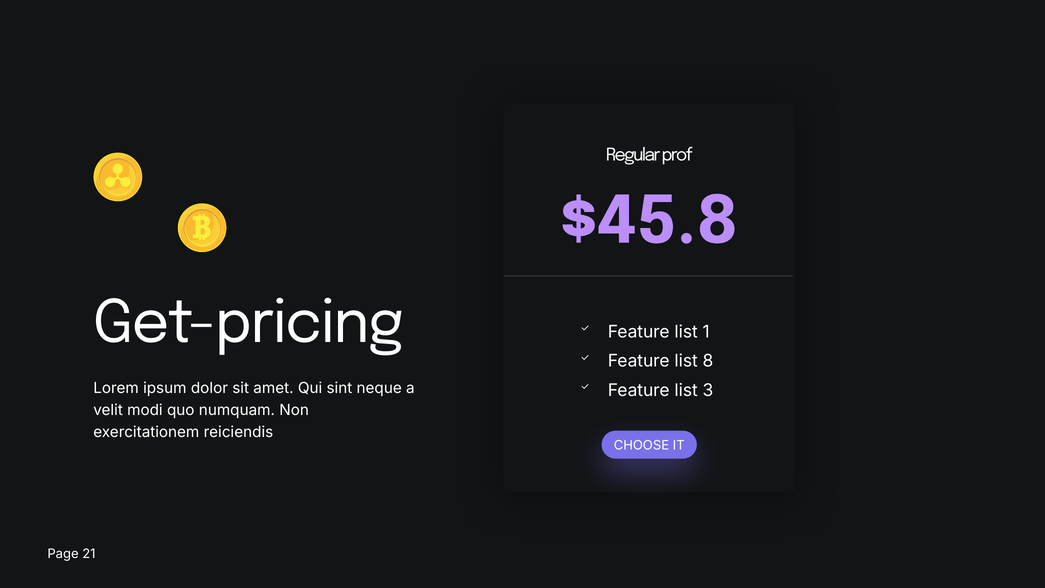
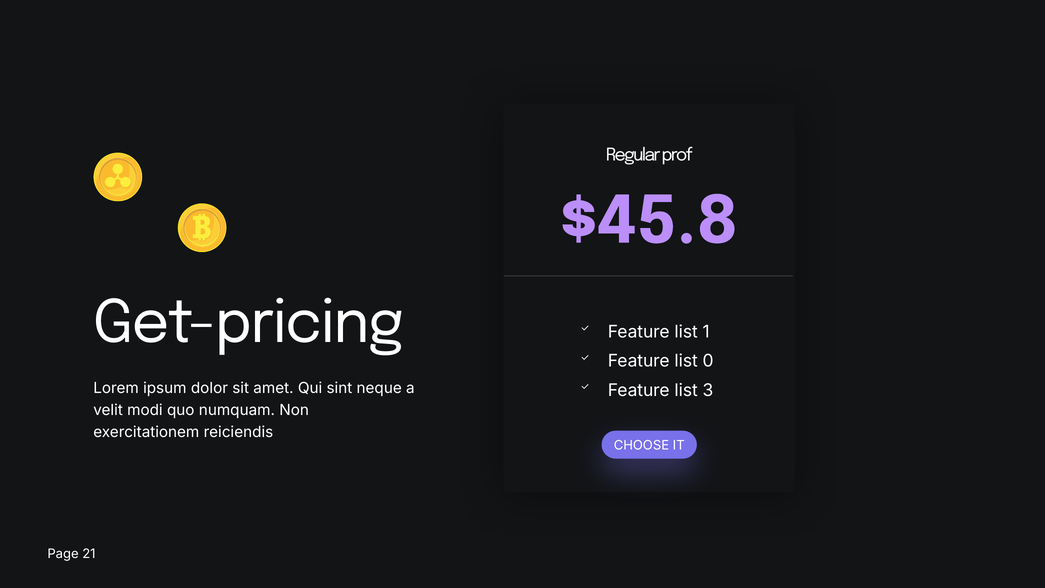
8: 8 -> 0
